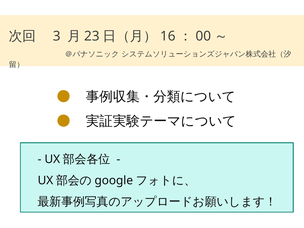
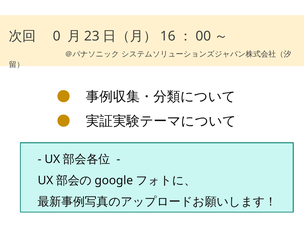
3: 3 -> 0
